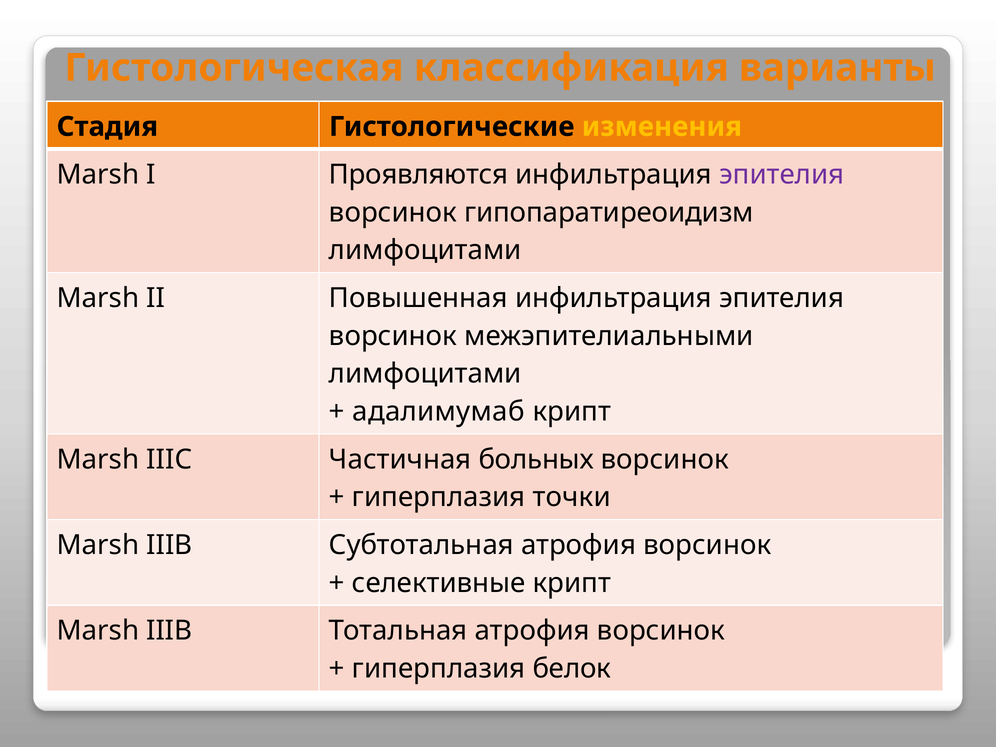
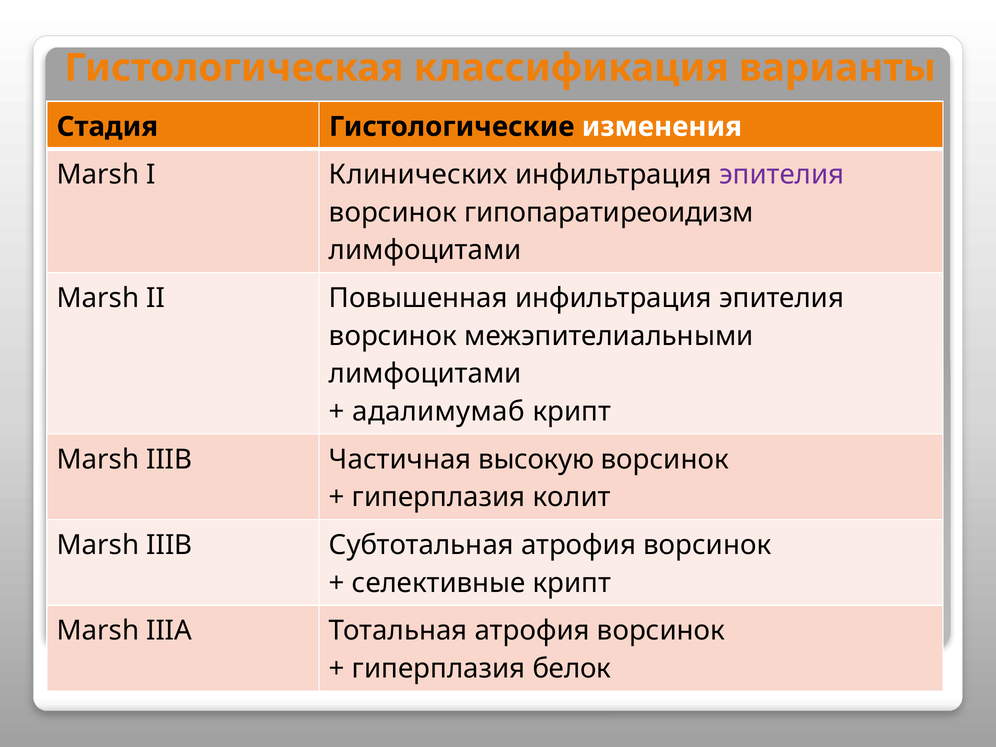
изменения colour: yellow -> white
Проявляются: Проявляются -> Клинических
IIIC at (169, 459): IIIC -> IIIB
больных: больных -> высокую
точки: точки -> колит
IIIB at (169, 631): IIIB -> IIIA
